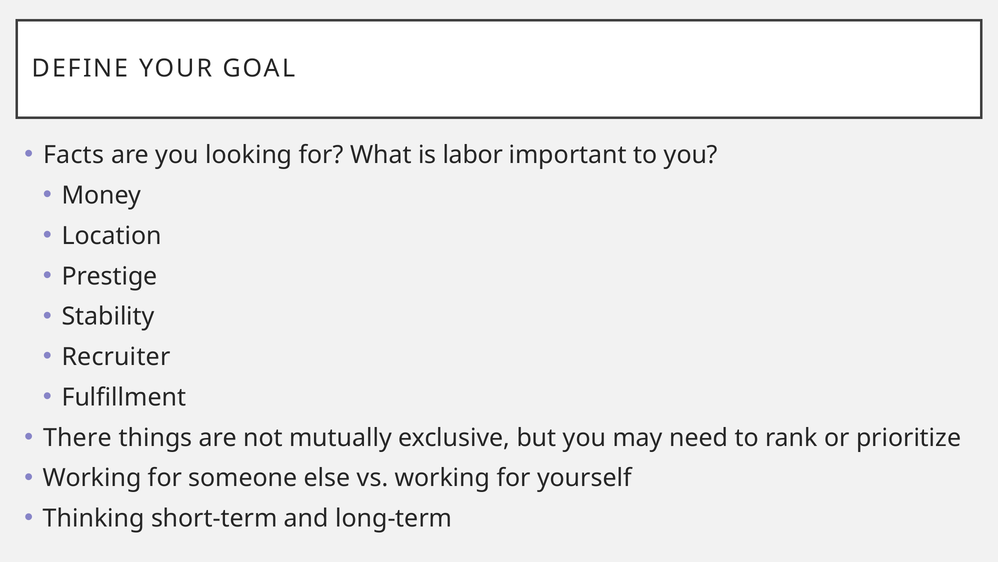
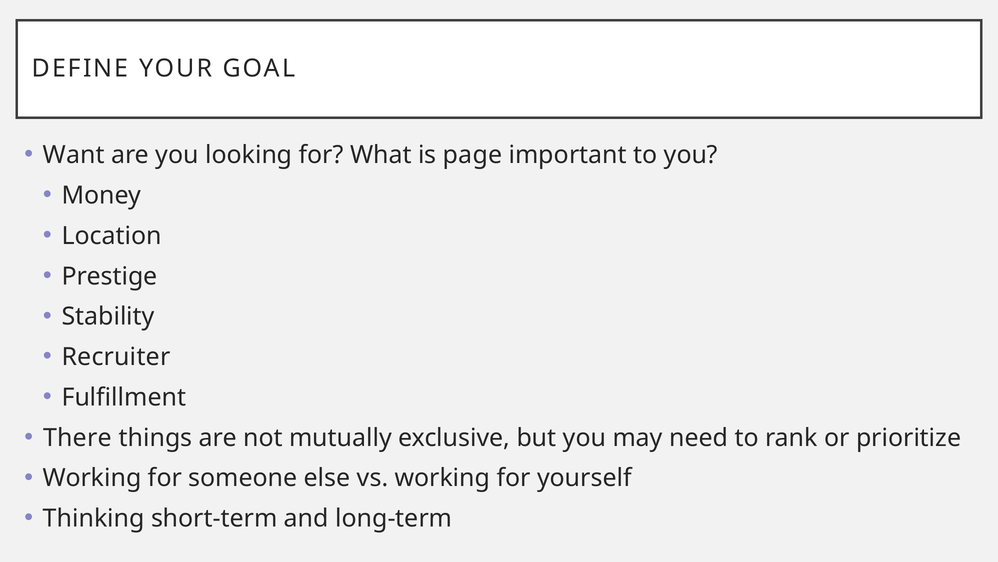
Facts: Facts -> Want
labor: labor -> page
